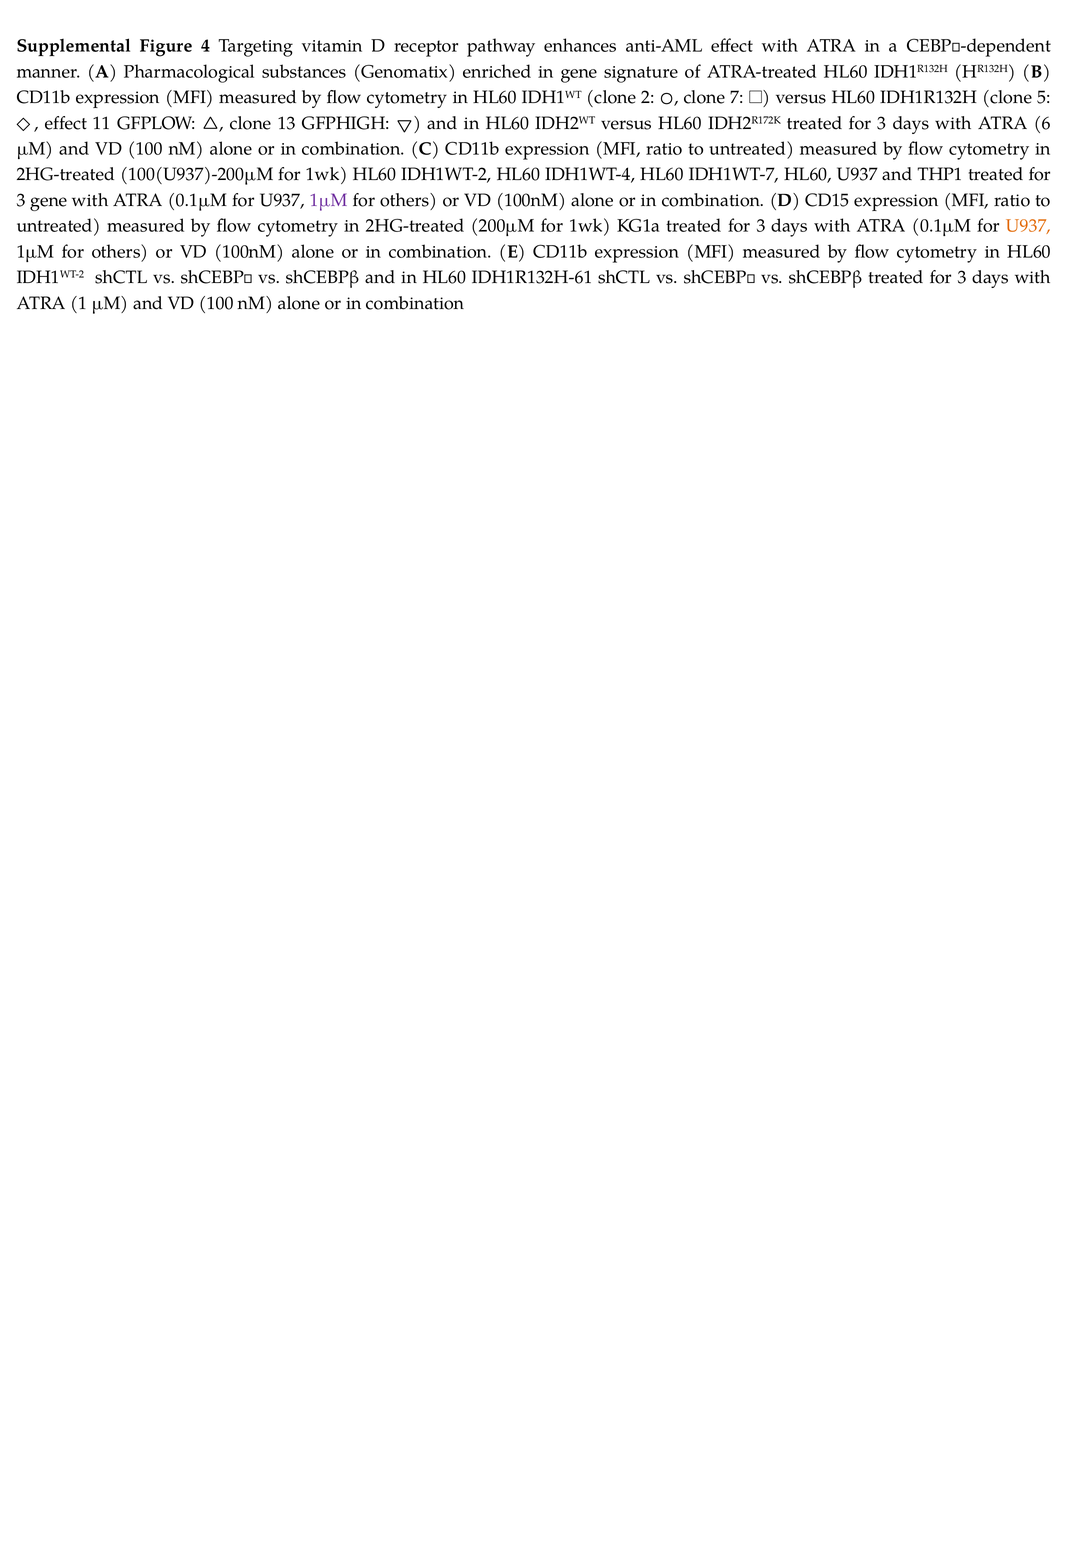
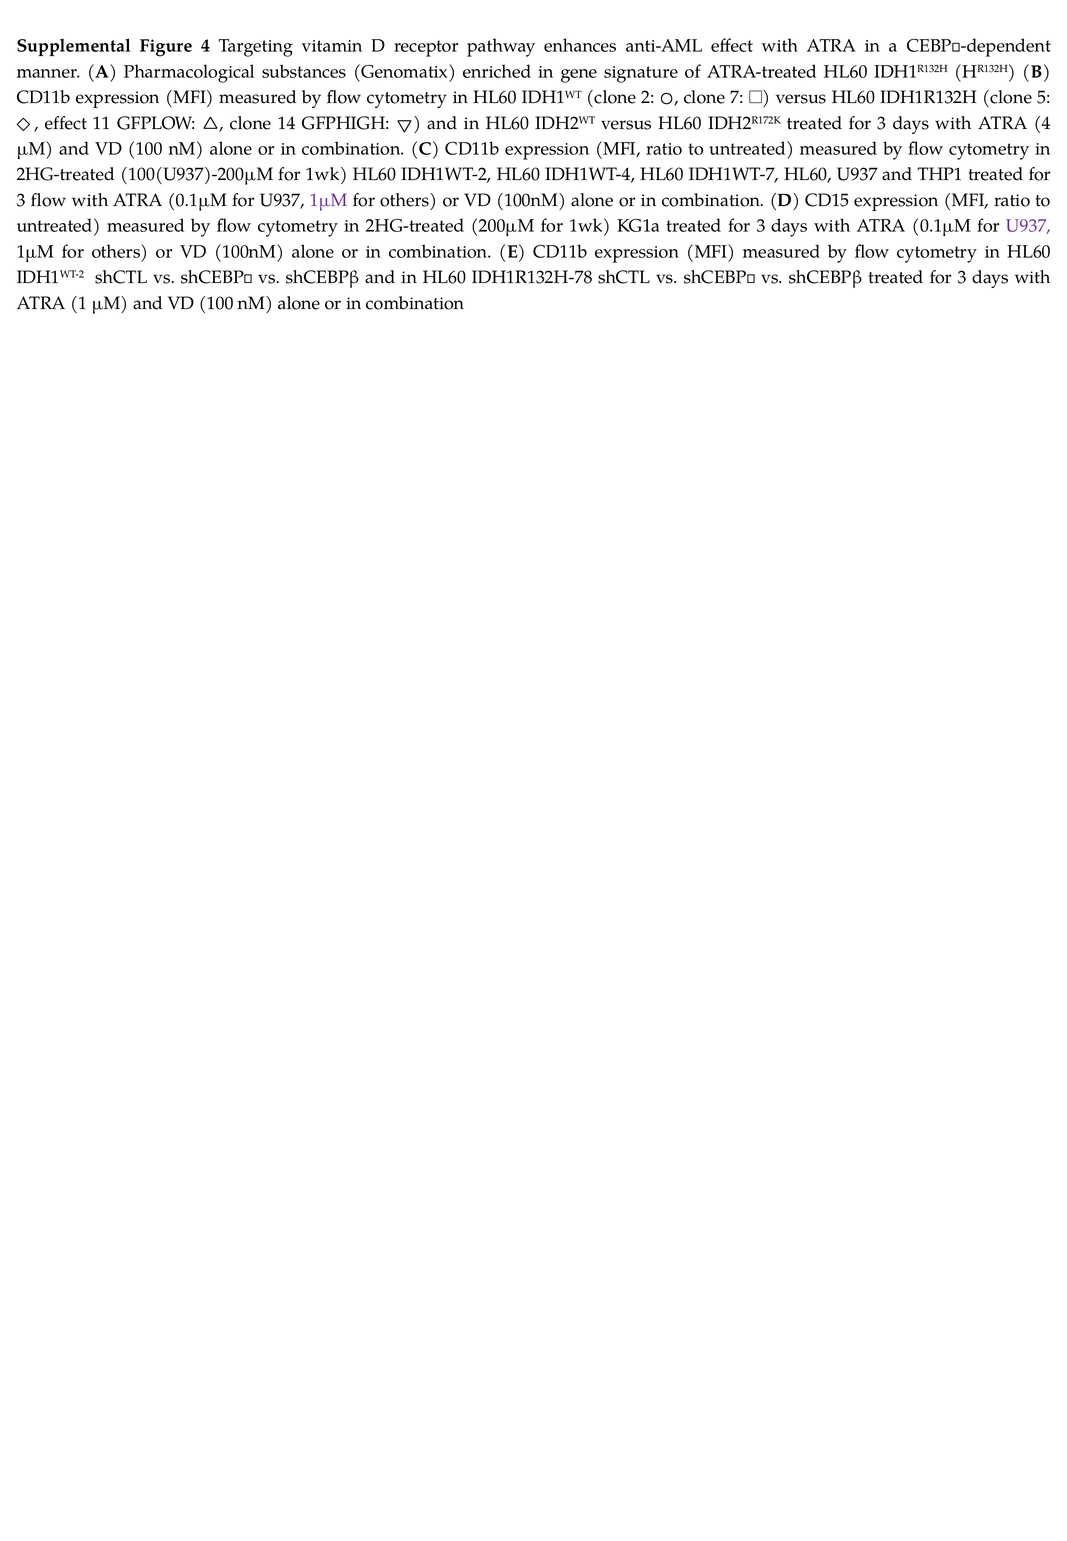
ATRA 6: 6 -> 4
13: 13 -> 14
3 gene: gene -> flow
U937 at (1028, 226) colour: orange -> purple
IDH1R132H-61: IDH1R132H-61 -> IDH1R132H-78
